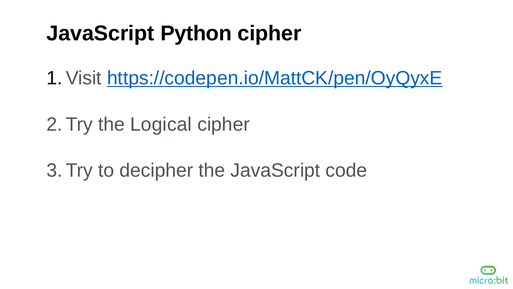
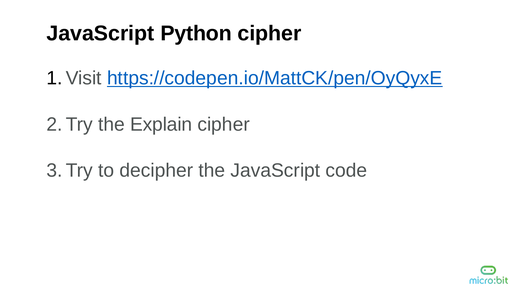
Logical: Logical -> Explain
